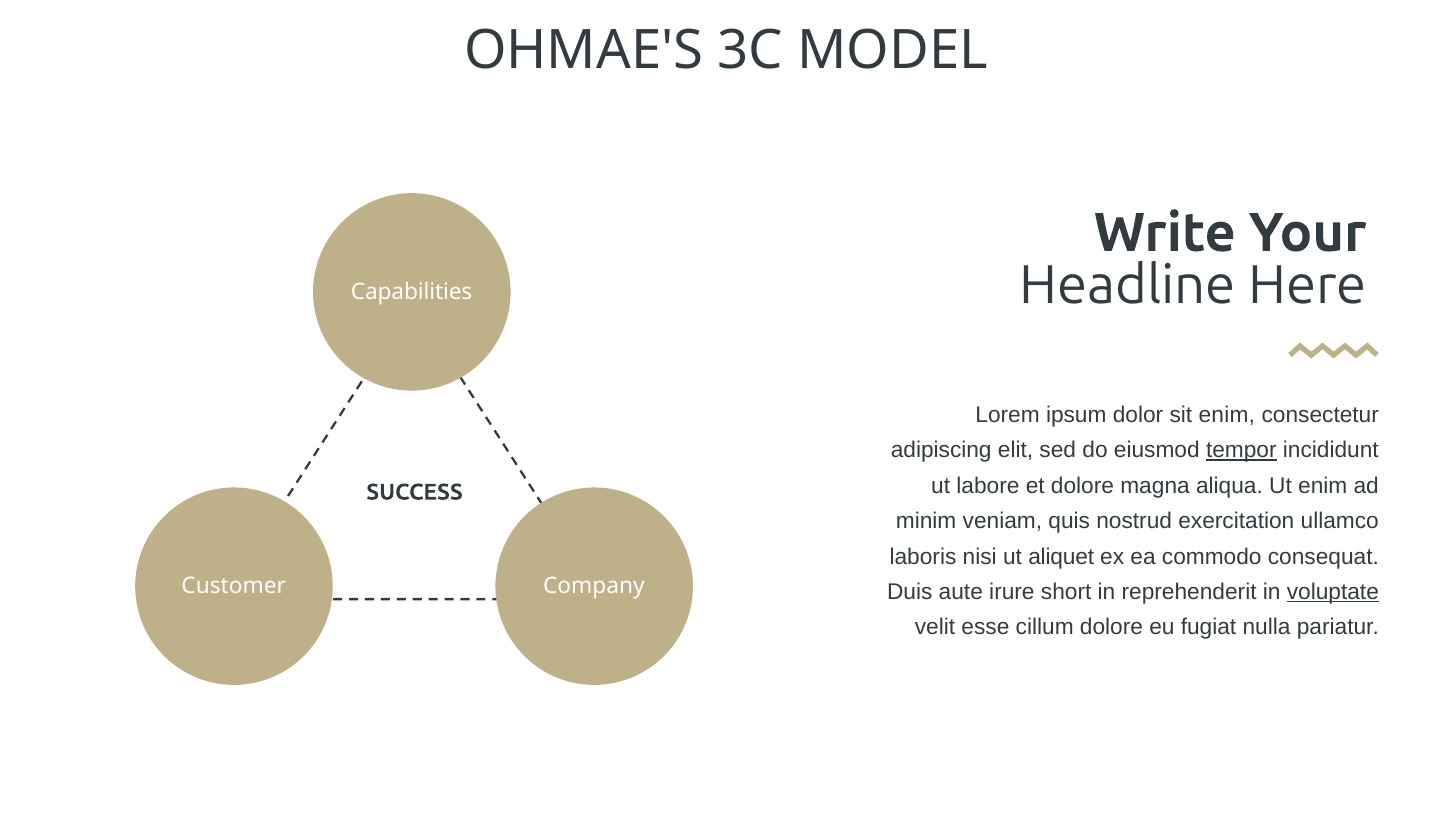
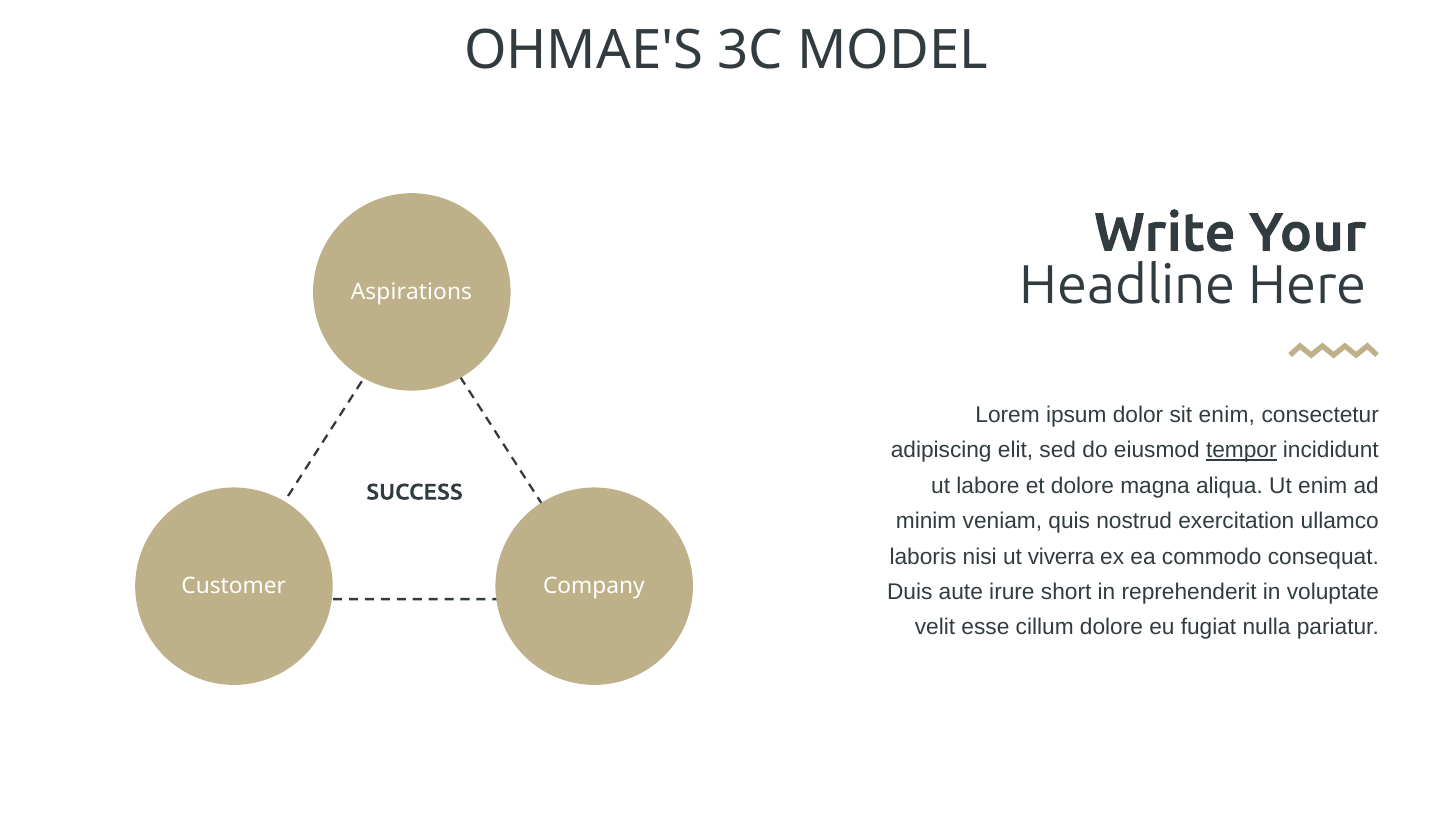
Capabilities: Capabilities -> Aspirations
aliquet: aliquet -> viverra
voluptate underline: present -> none
